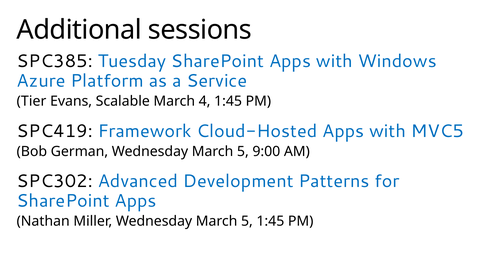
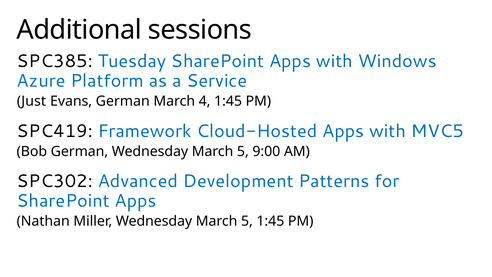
Tier: Tier -> Just
Evans Scalable: Scalable -> German
